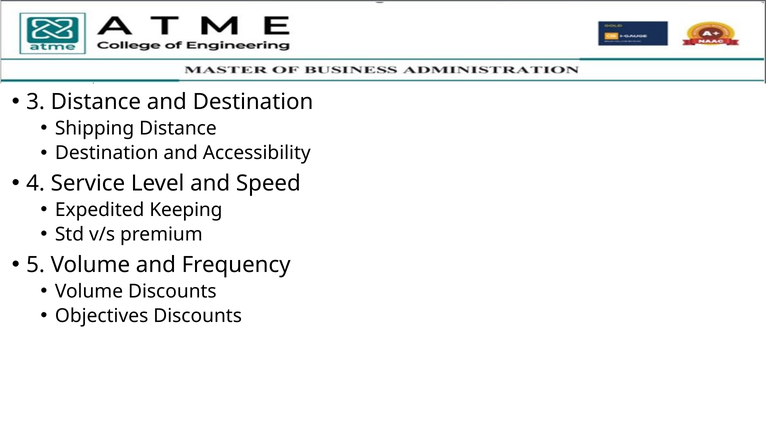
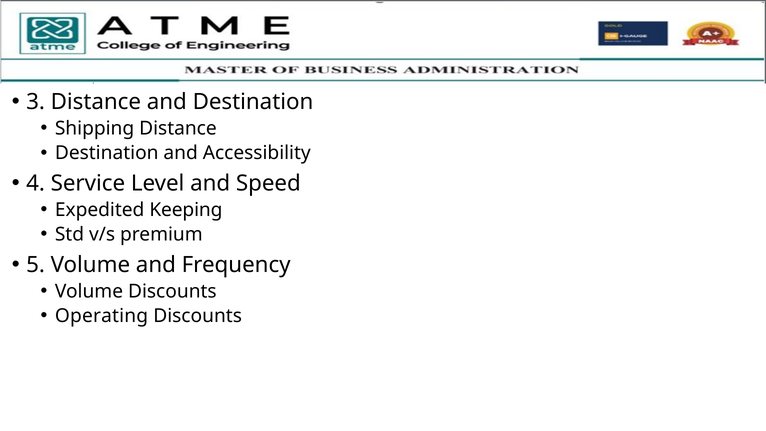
Objectives: Objectives -> Operating
